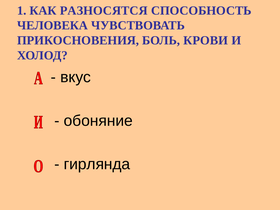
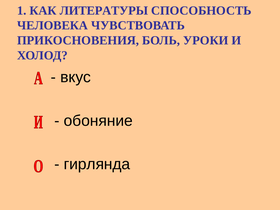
РАЗНОСЯТСЯ: РАЗНОСЯТСЯ -> ЛИТЕРАТУРЫ
КРОВИ: КРОВИ -> УРОКИ
